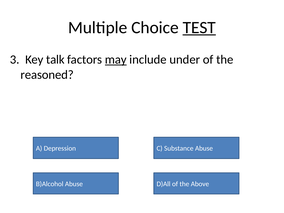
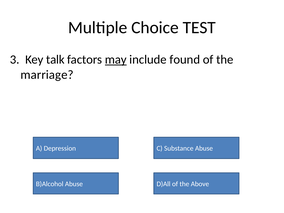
TEST underline: present -> none
under: under -> found
reasoned: reasoned -> marriage
